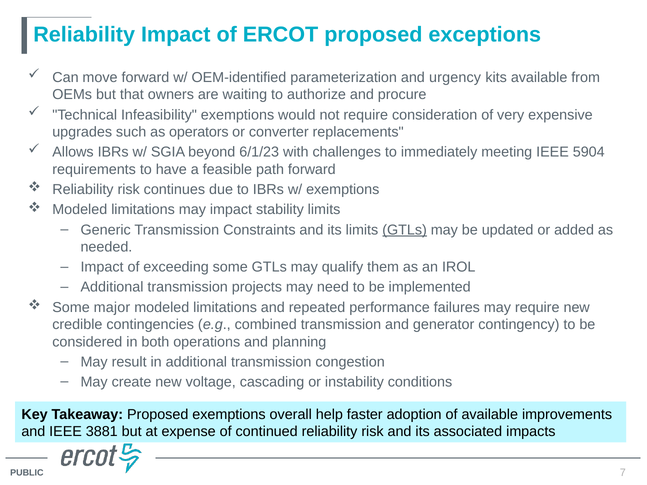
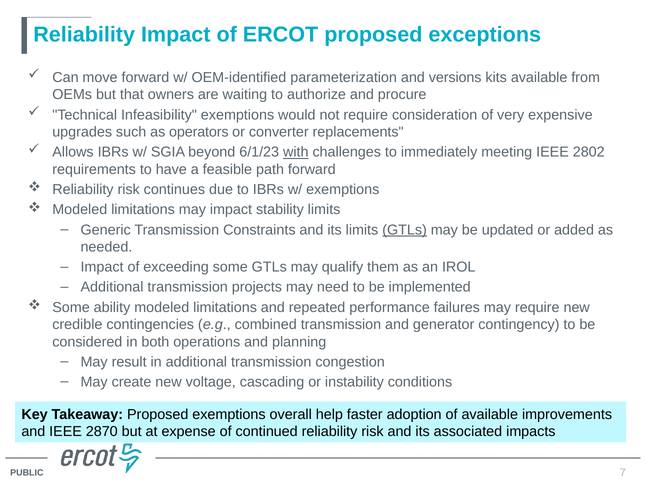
urgency: urgency -> versions
with underline: none -> present
5904: 5904 -> 2802
major: major -> ability
3881: 3881 -> 2870
